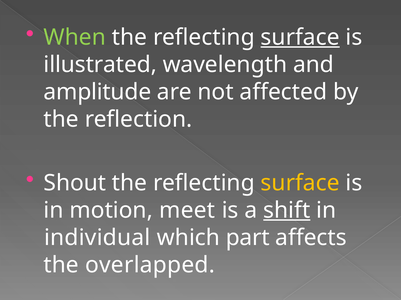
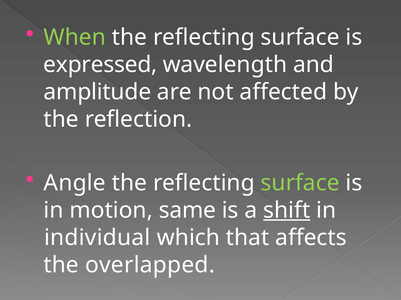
surface at (300, 37) underline: present -> none
illustrated: illustrated -> expressed
Shout: Shout -> Angle
surface at (300, 183) colour: yellow -> light green
meet: meet -> same
part: part -> that
